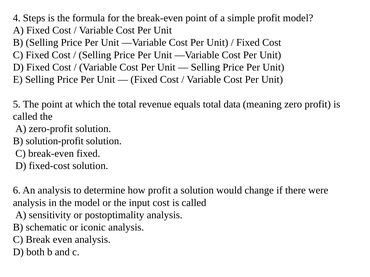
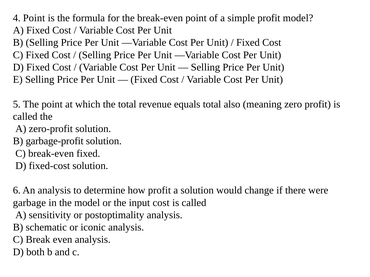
4 Steps: Steps -> Point
data: data -> also
solution-profit: solution-profit -> garbage-profit
analysis at (29, 203): analysis -> garbage
